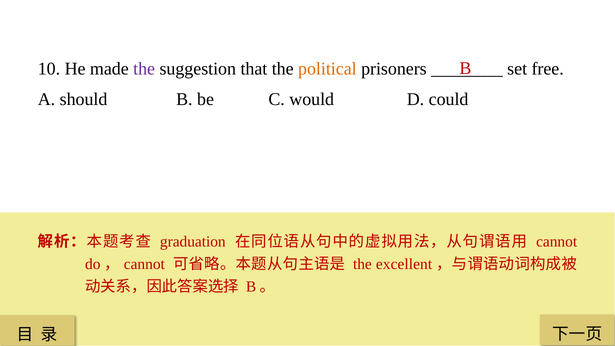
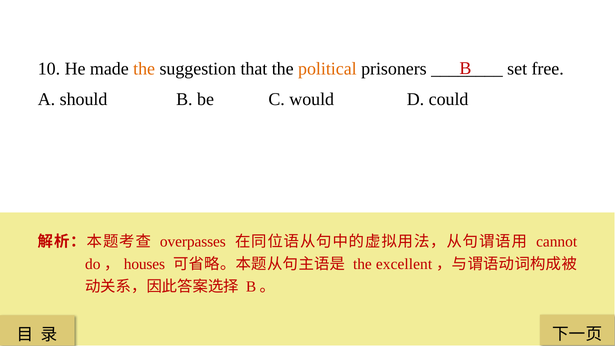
the at (144, 69) colour: purple -> orange
graduation: graduation -> overpasses
cannot at (144, 264): cannot -> houses
